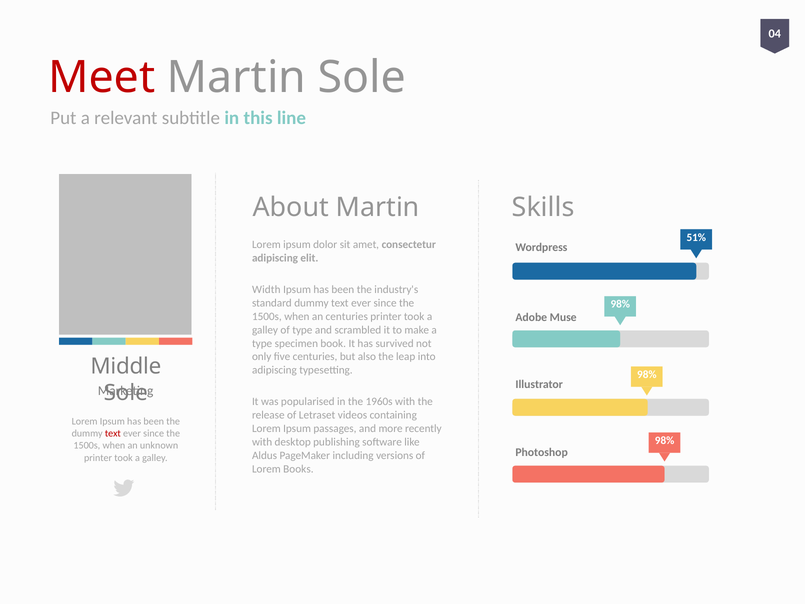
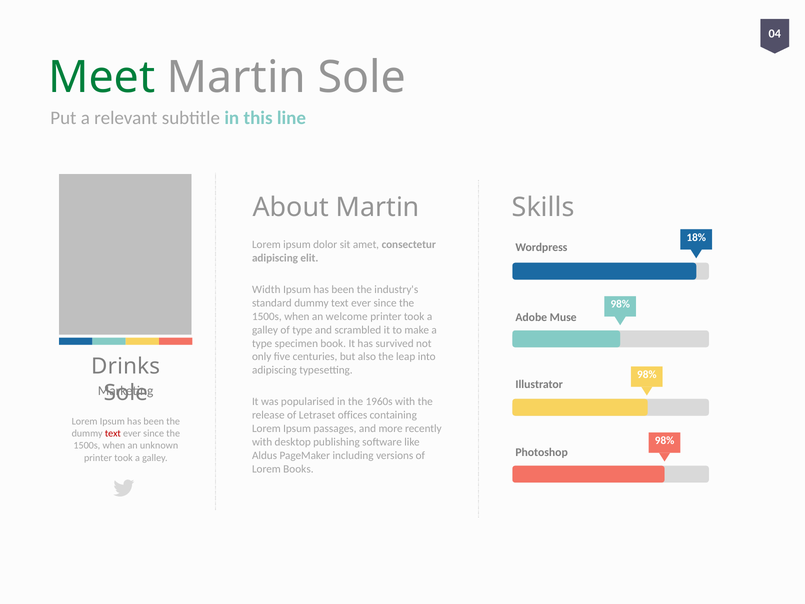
Meet colour: red -> green
51%: 51% -> 18%
an centuries: centuries -> welcome
Middle: Middle -> Drinks
videos: videos -> offices
